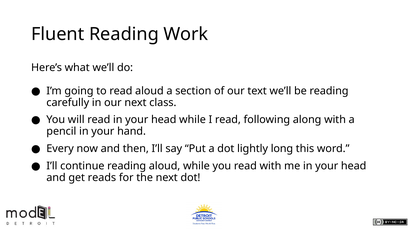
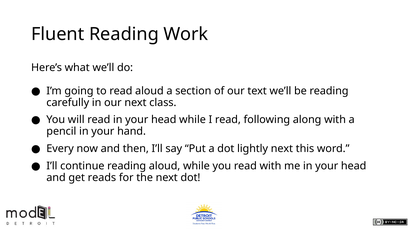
lightly long: long -> next
